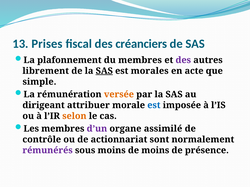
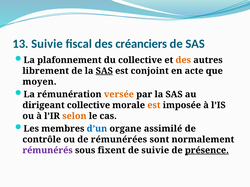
13 Prises: Prises -> Suivie
du membres: membres -> collective
des at (183, 60) colour: purple -> orange
morales: morales -> conjoint
simple: simple -> moyen
dirigeant attribuer: attribuer -> collective
est at (154, 105) colour: blue -> orange
d’un colour: purple -> blue
actionnariat: actionnariat -> rémunérées
sous moins: moins -> fixent
de moins: moins -> suivie
présence underline: none -> present
